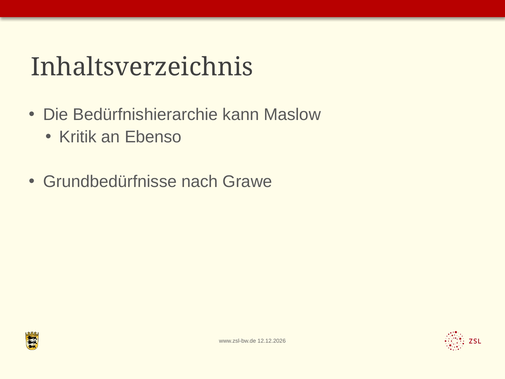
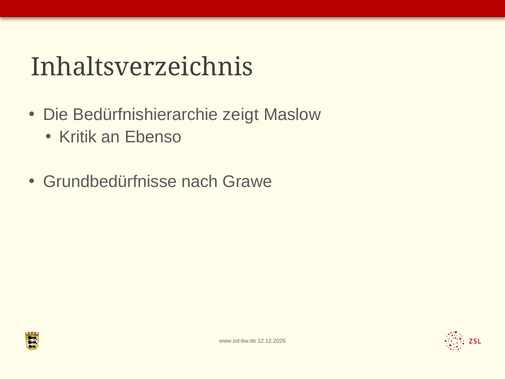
kann: kann -> zeigt
